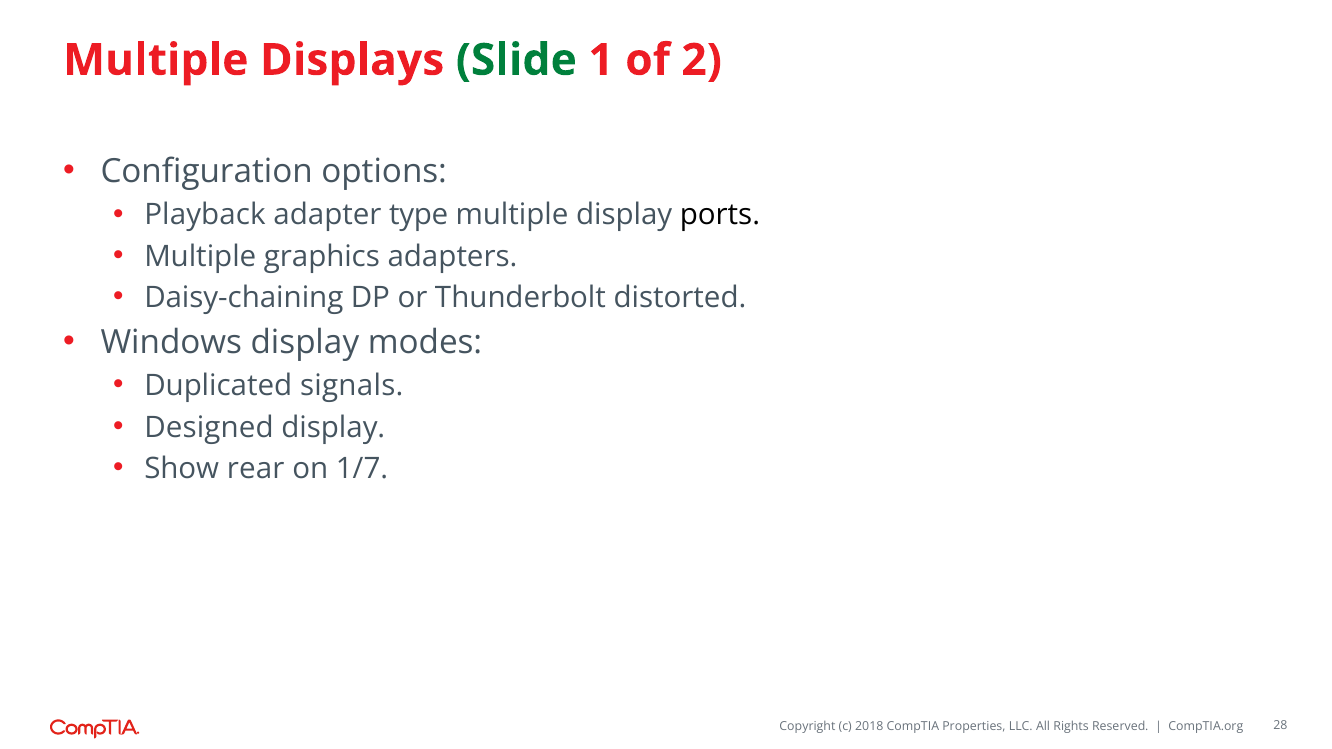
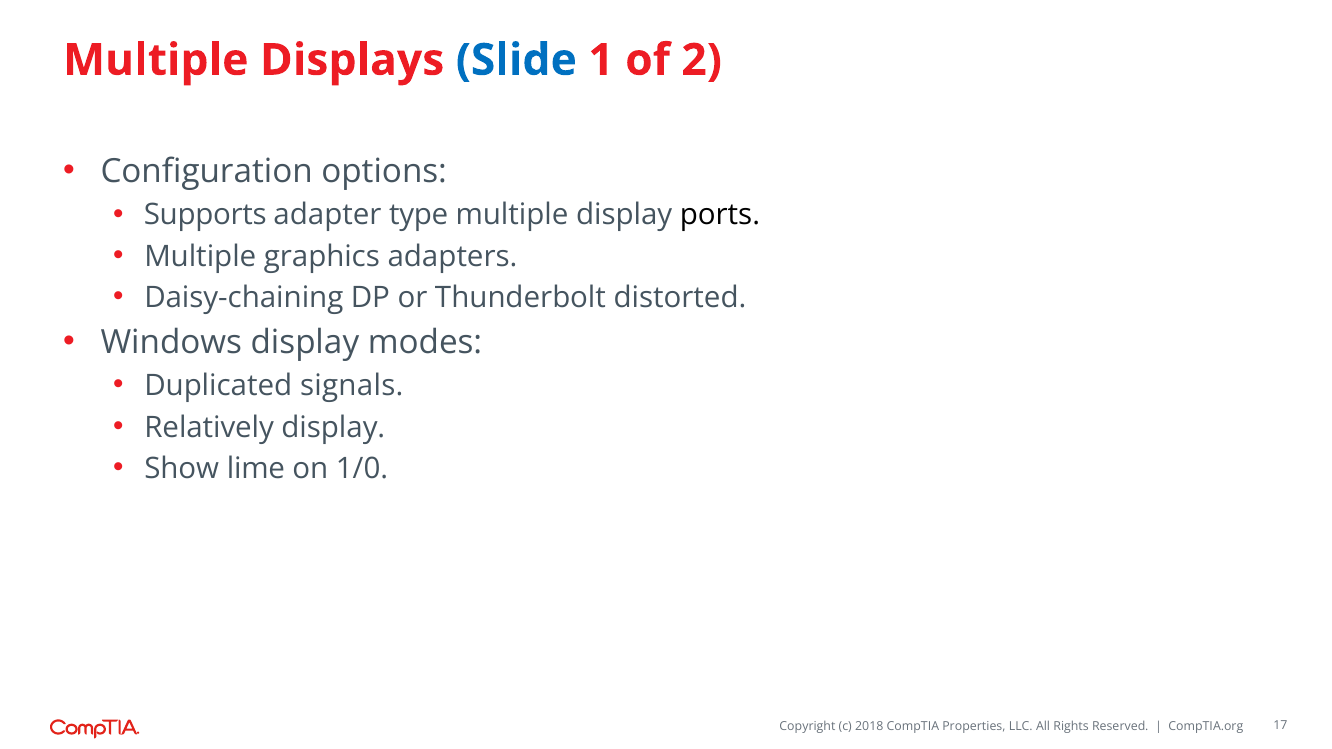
Slide colour: green -> blue
Playback: Playback -> Supports
Designed: Designed -> Relatively
rear: rear -> lime
1/7: 1/7 -> 1/0
28: 28 -> 17
